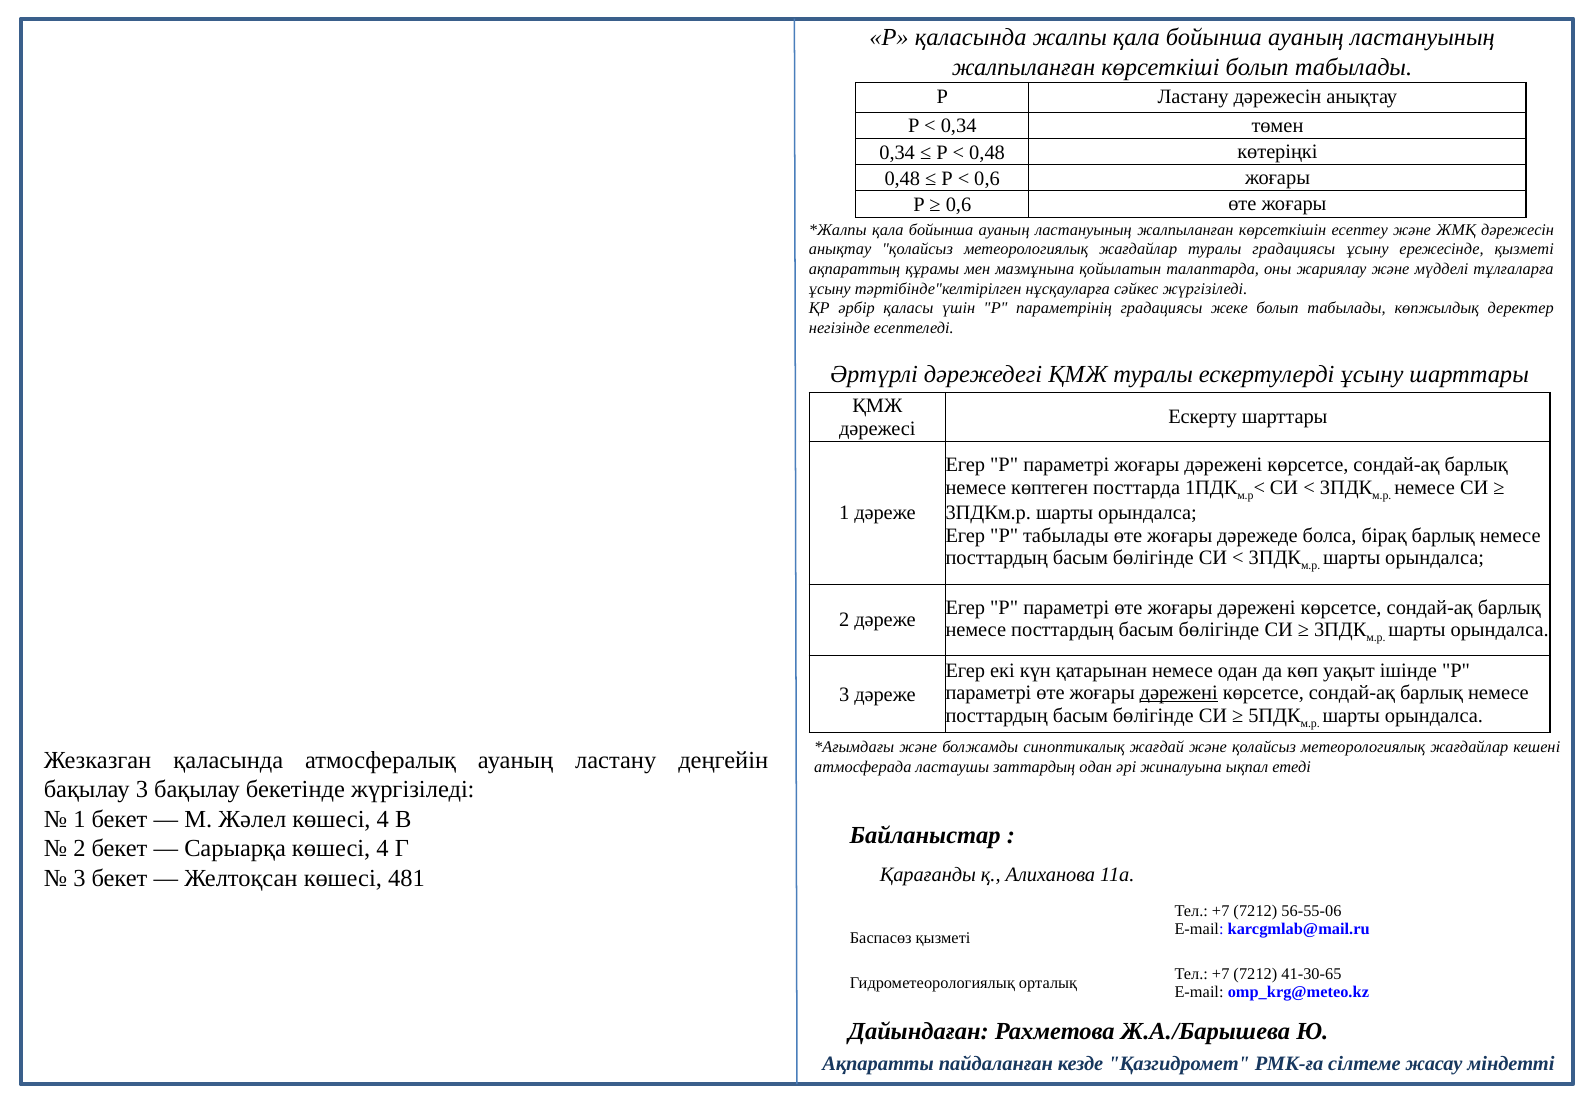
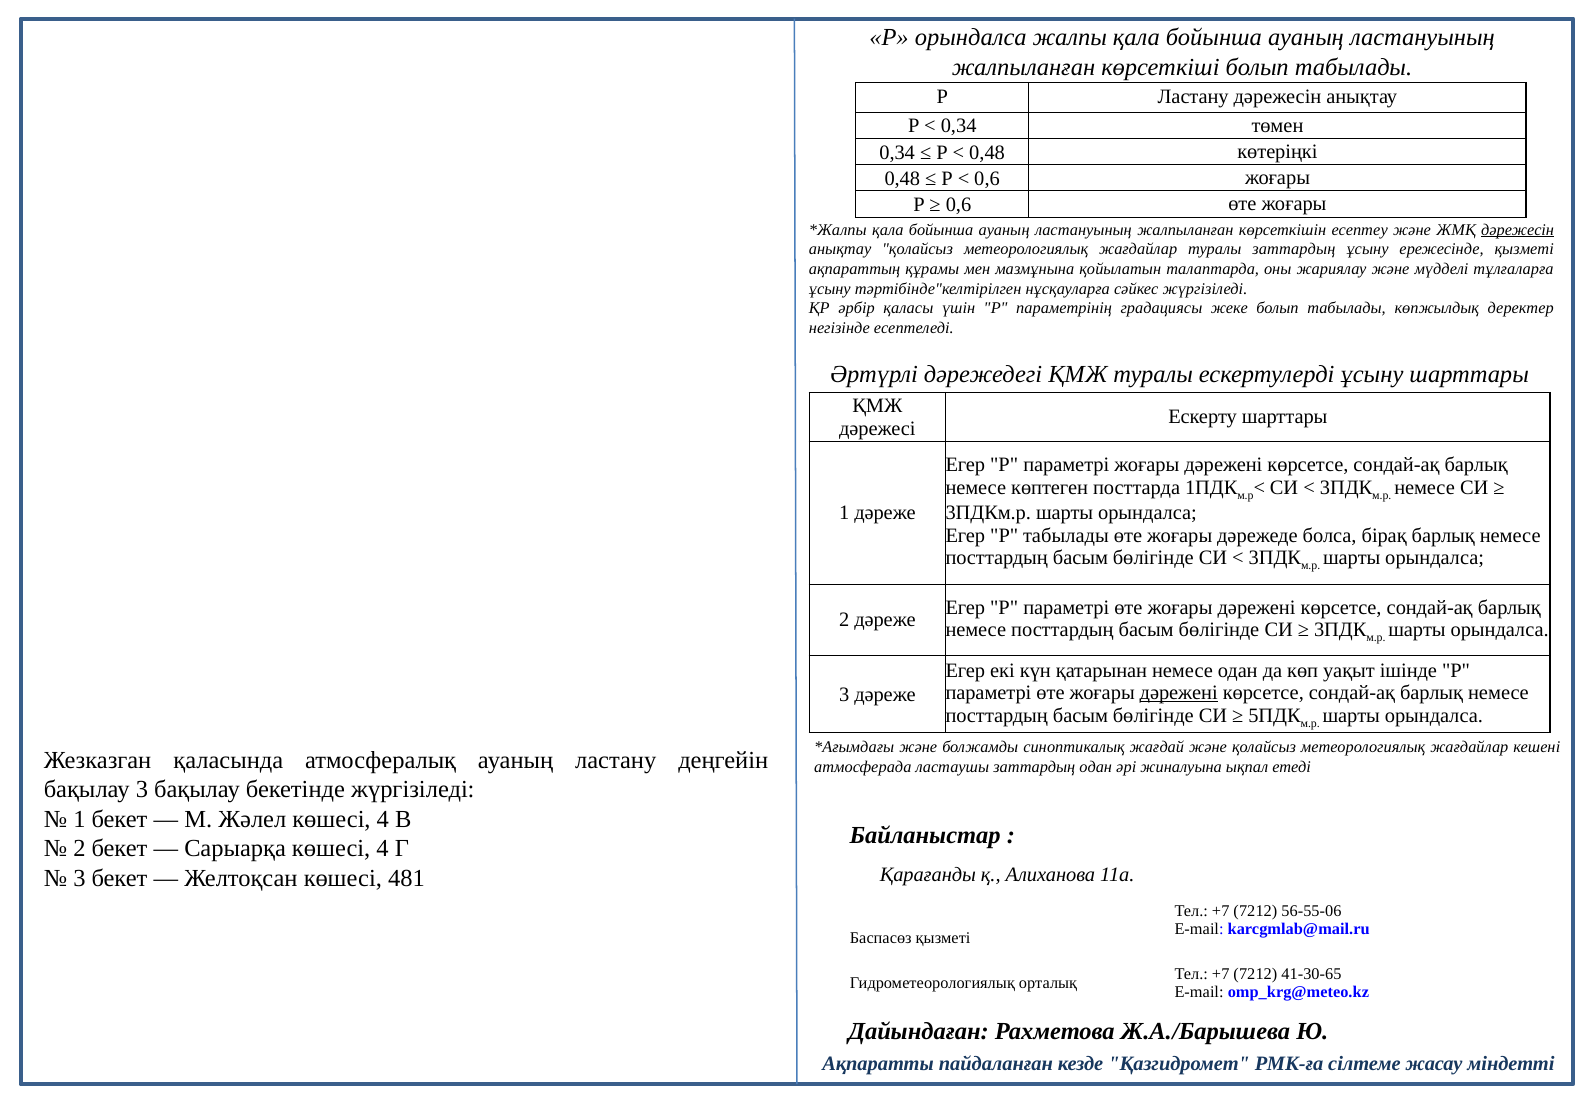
Р қаласында: қаласында -> орындалса
дәрежесін at (1518, 230) underline: none -> present
туралы градациясы: градациясы -> заттардың
